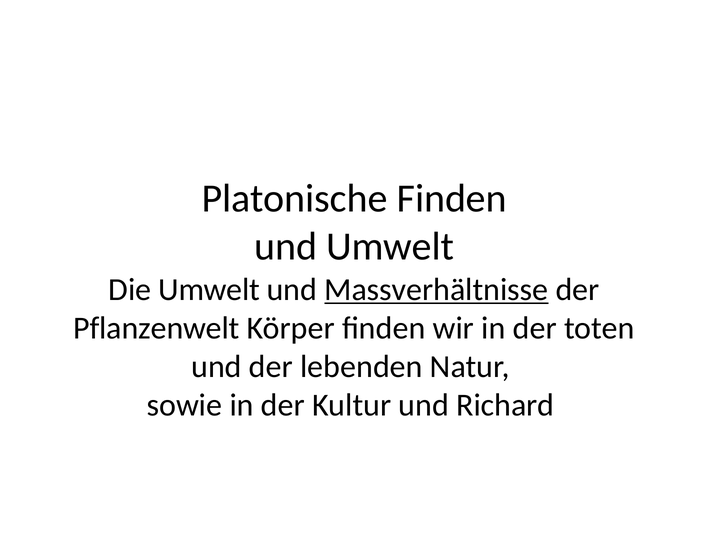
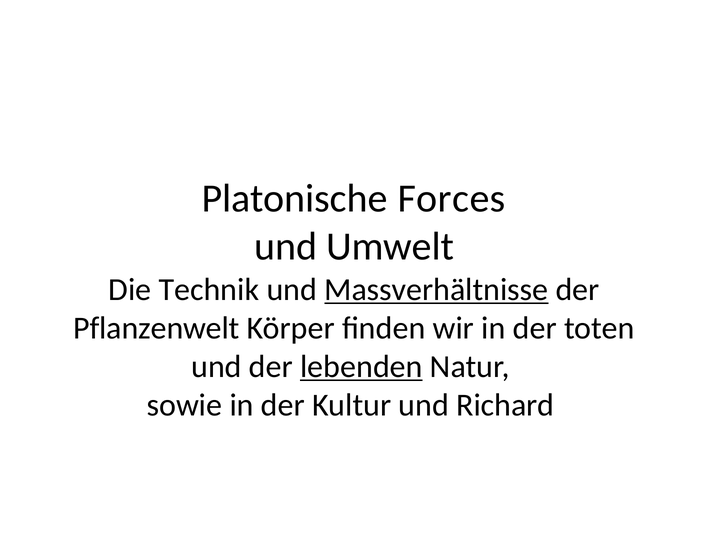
Platonische Finden: Finden -> Forces
Die Umwelt: Umwelt -> Technik
lebenden underline: none -> present
